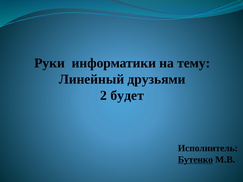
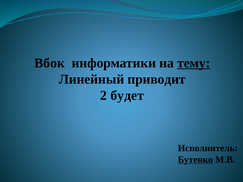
Руки: Руки -> Вбок
тему underline: none -> present
друзьями: друзьями -> приводит
